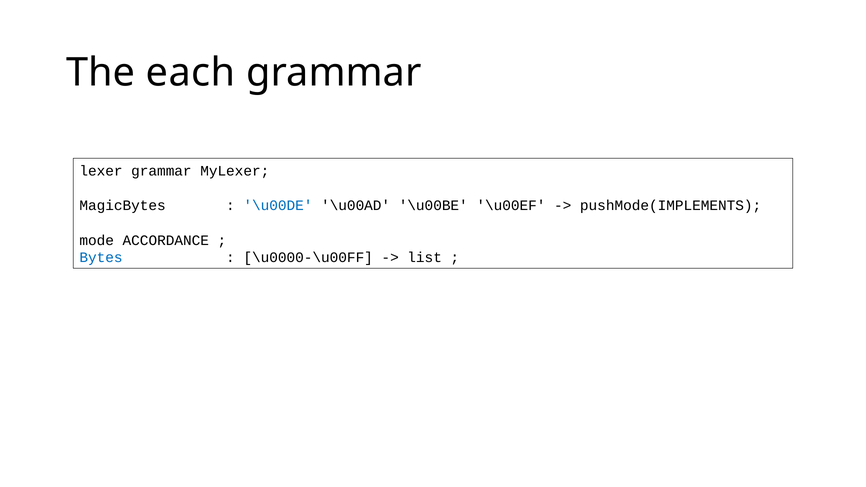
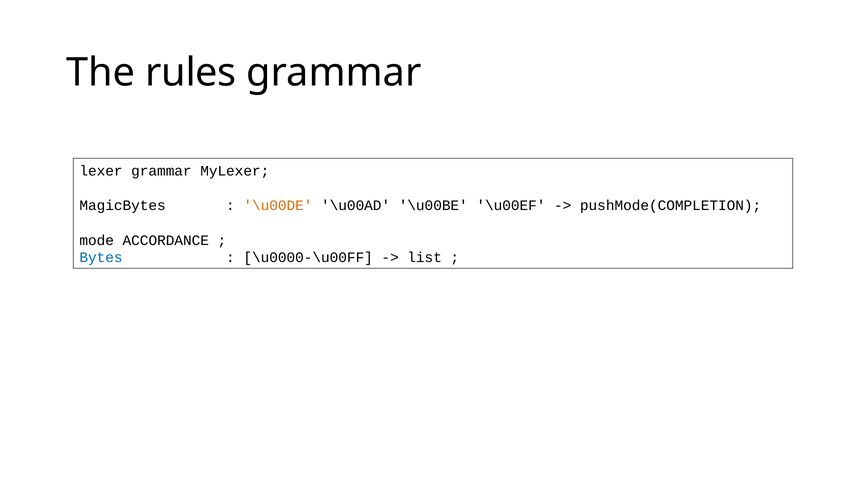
each: each -> rules
\u00DE colour: blue -> orange
pushMode(IMPLEMENTS: pushMode(IMPLEMENTS -> pushMode(COMPLETION
